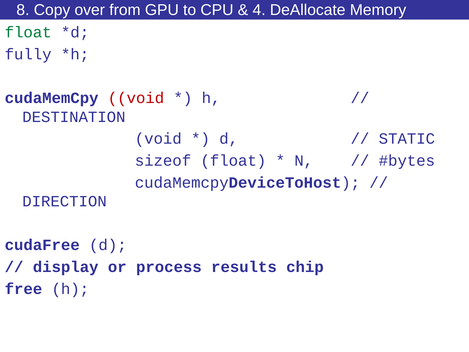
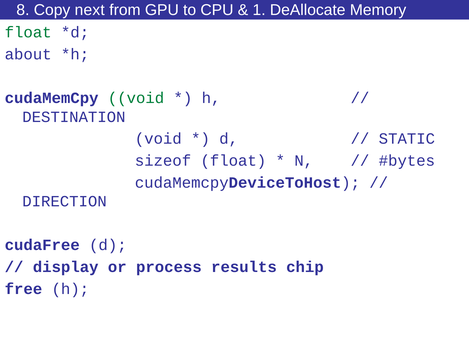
over: over -> next
4: 4 -> 1
fully: fully -> about
void at (136, 98) colour: red -> green
